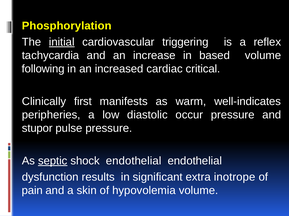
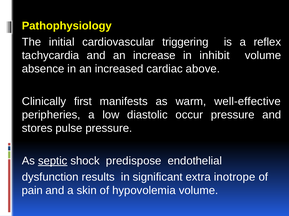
Phosphorylation: Phosphorylation -> Pathophysiology
initial underline: present -> none
based: based -> inhibit
following: following -> absence
critical: critical -> above
well-indicates: well-indicates -> well-effective
stupor: stupor -> stores
shock endothelial: endothelial -> predispose
